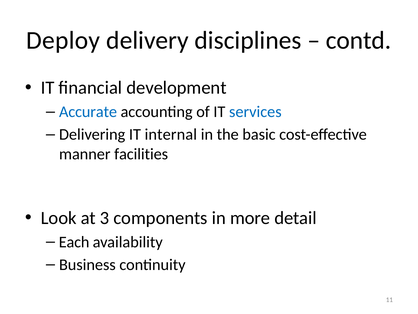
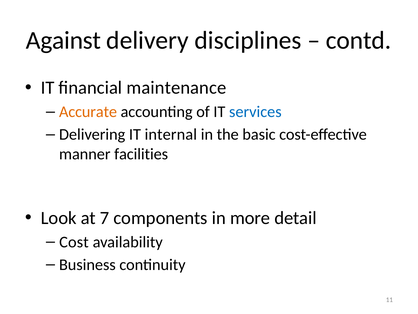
Deploy: Deploy -> Against
development: development -> maintenance
Accurate colour: blue -> orange
3: 3 -> 7
Each: Each -> Cost
